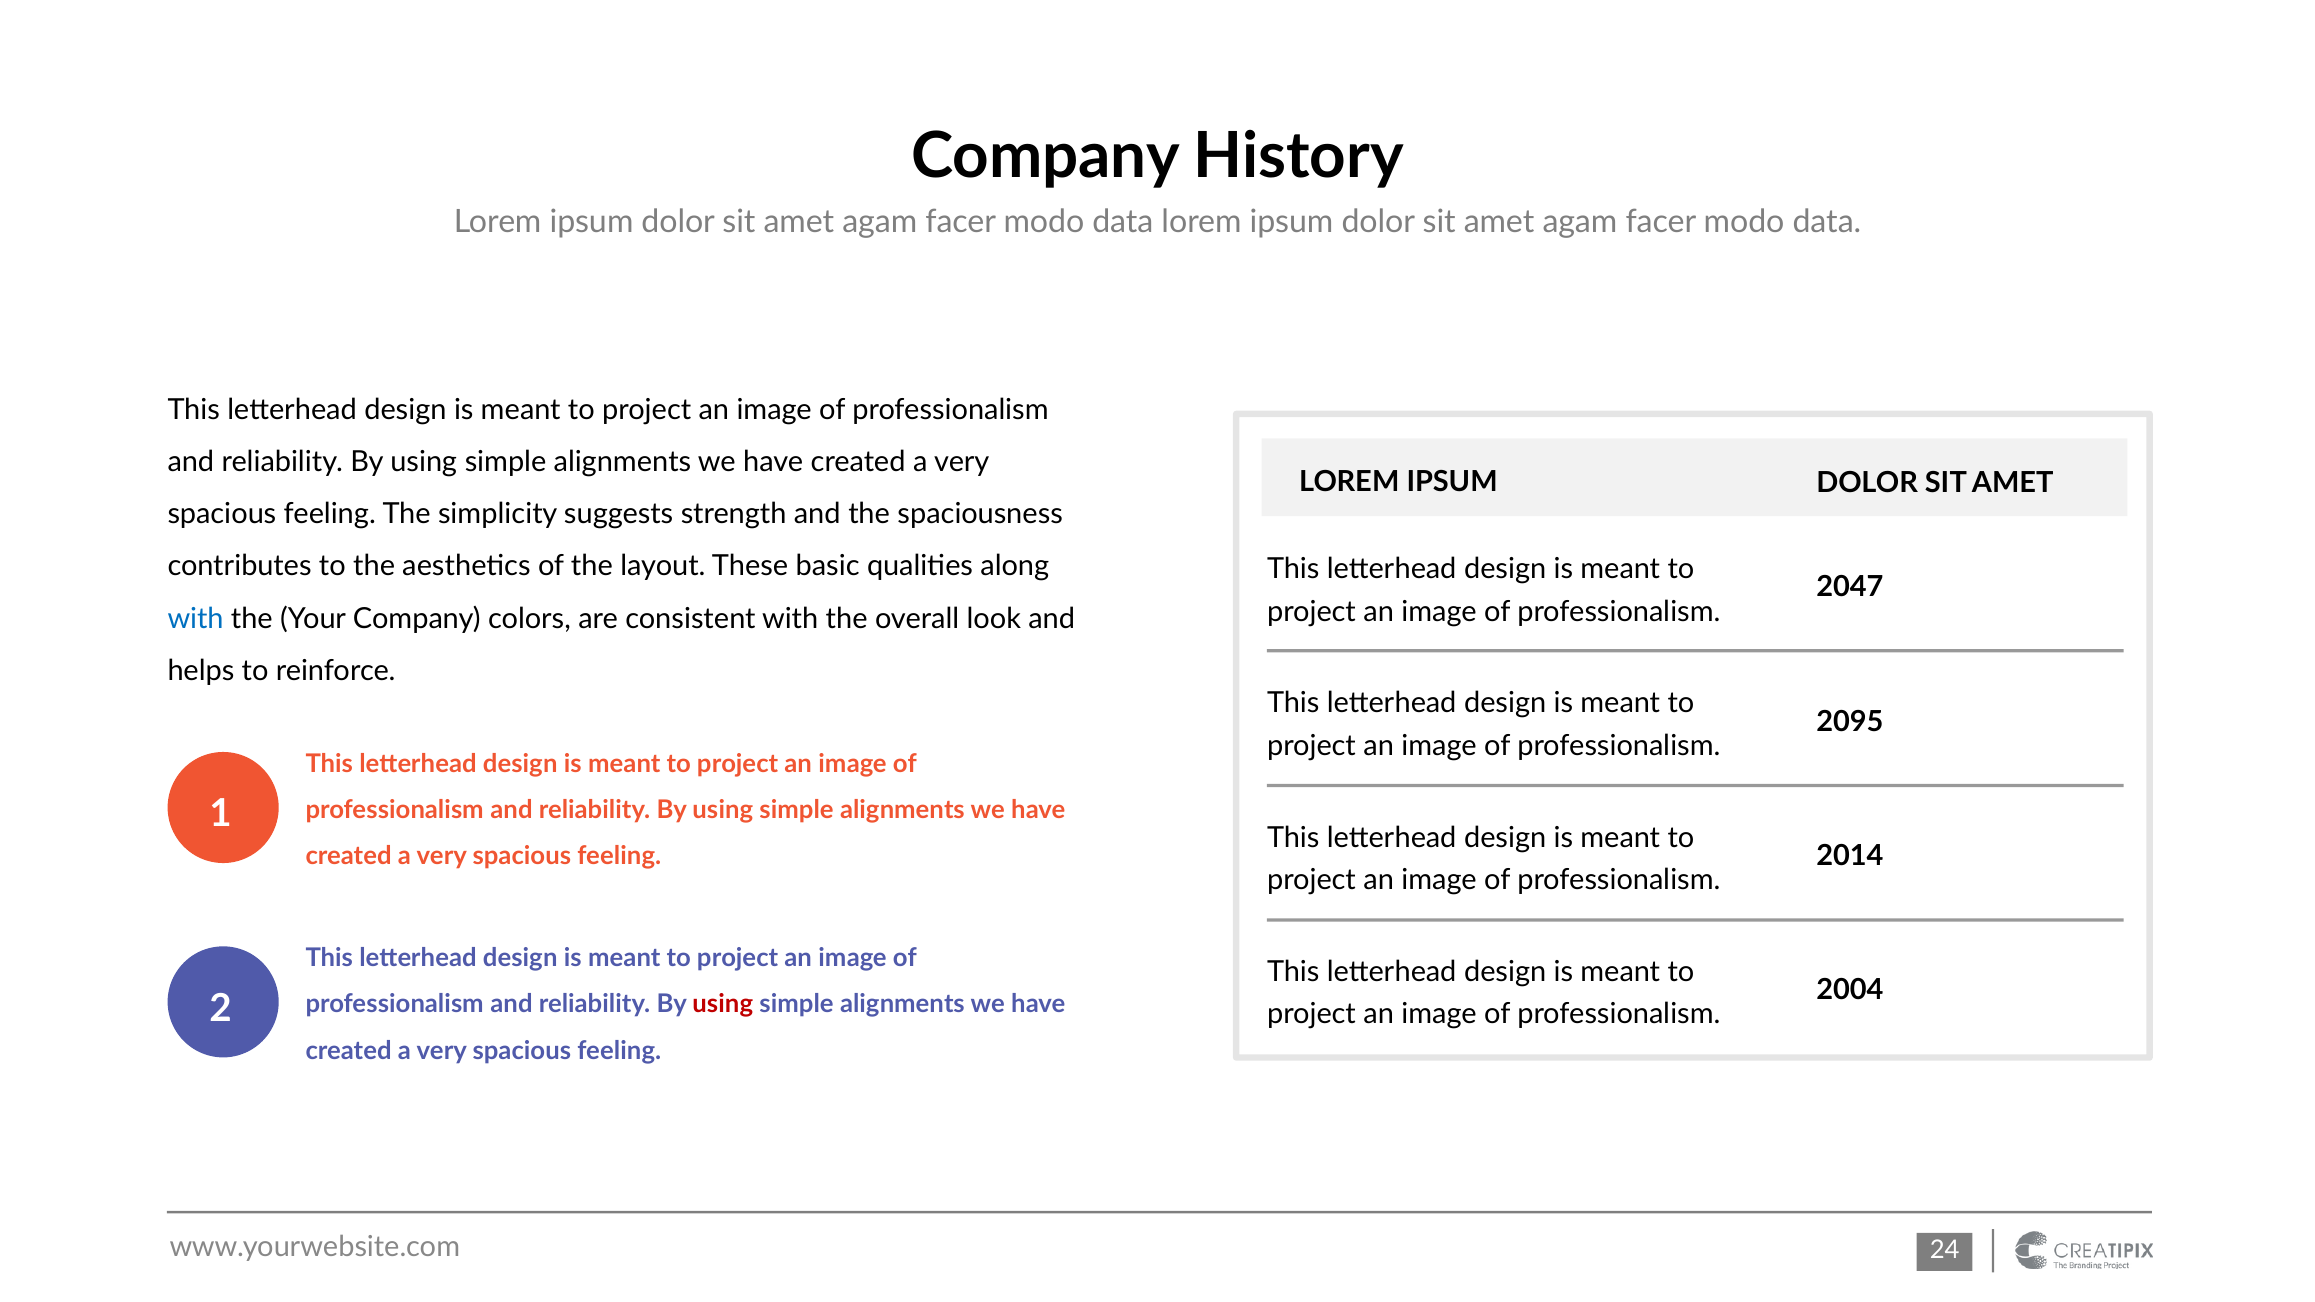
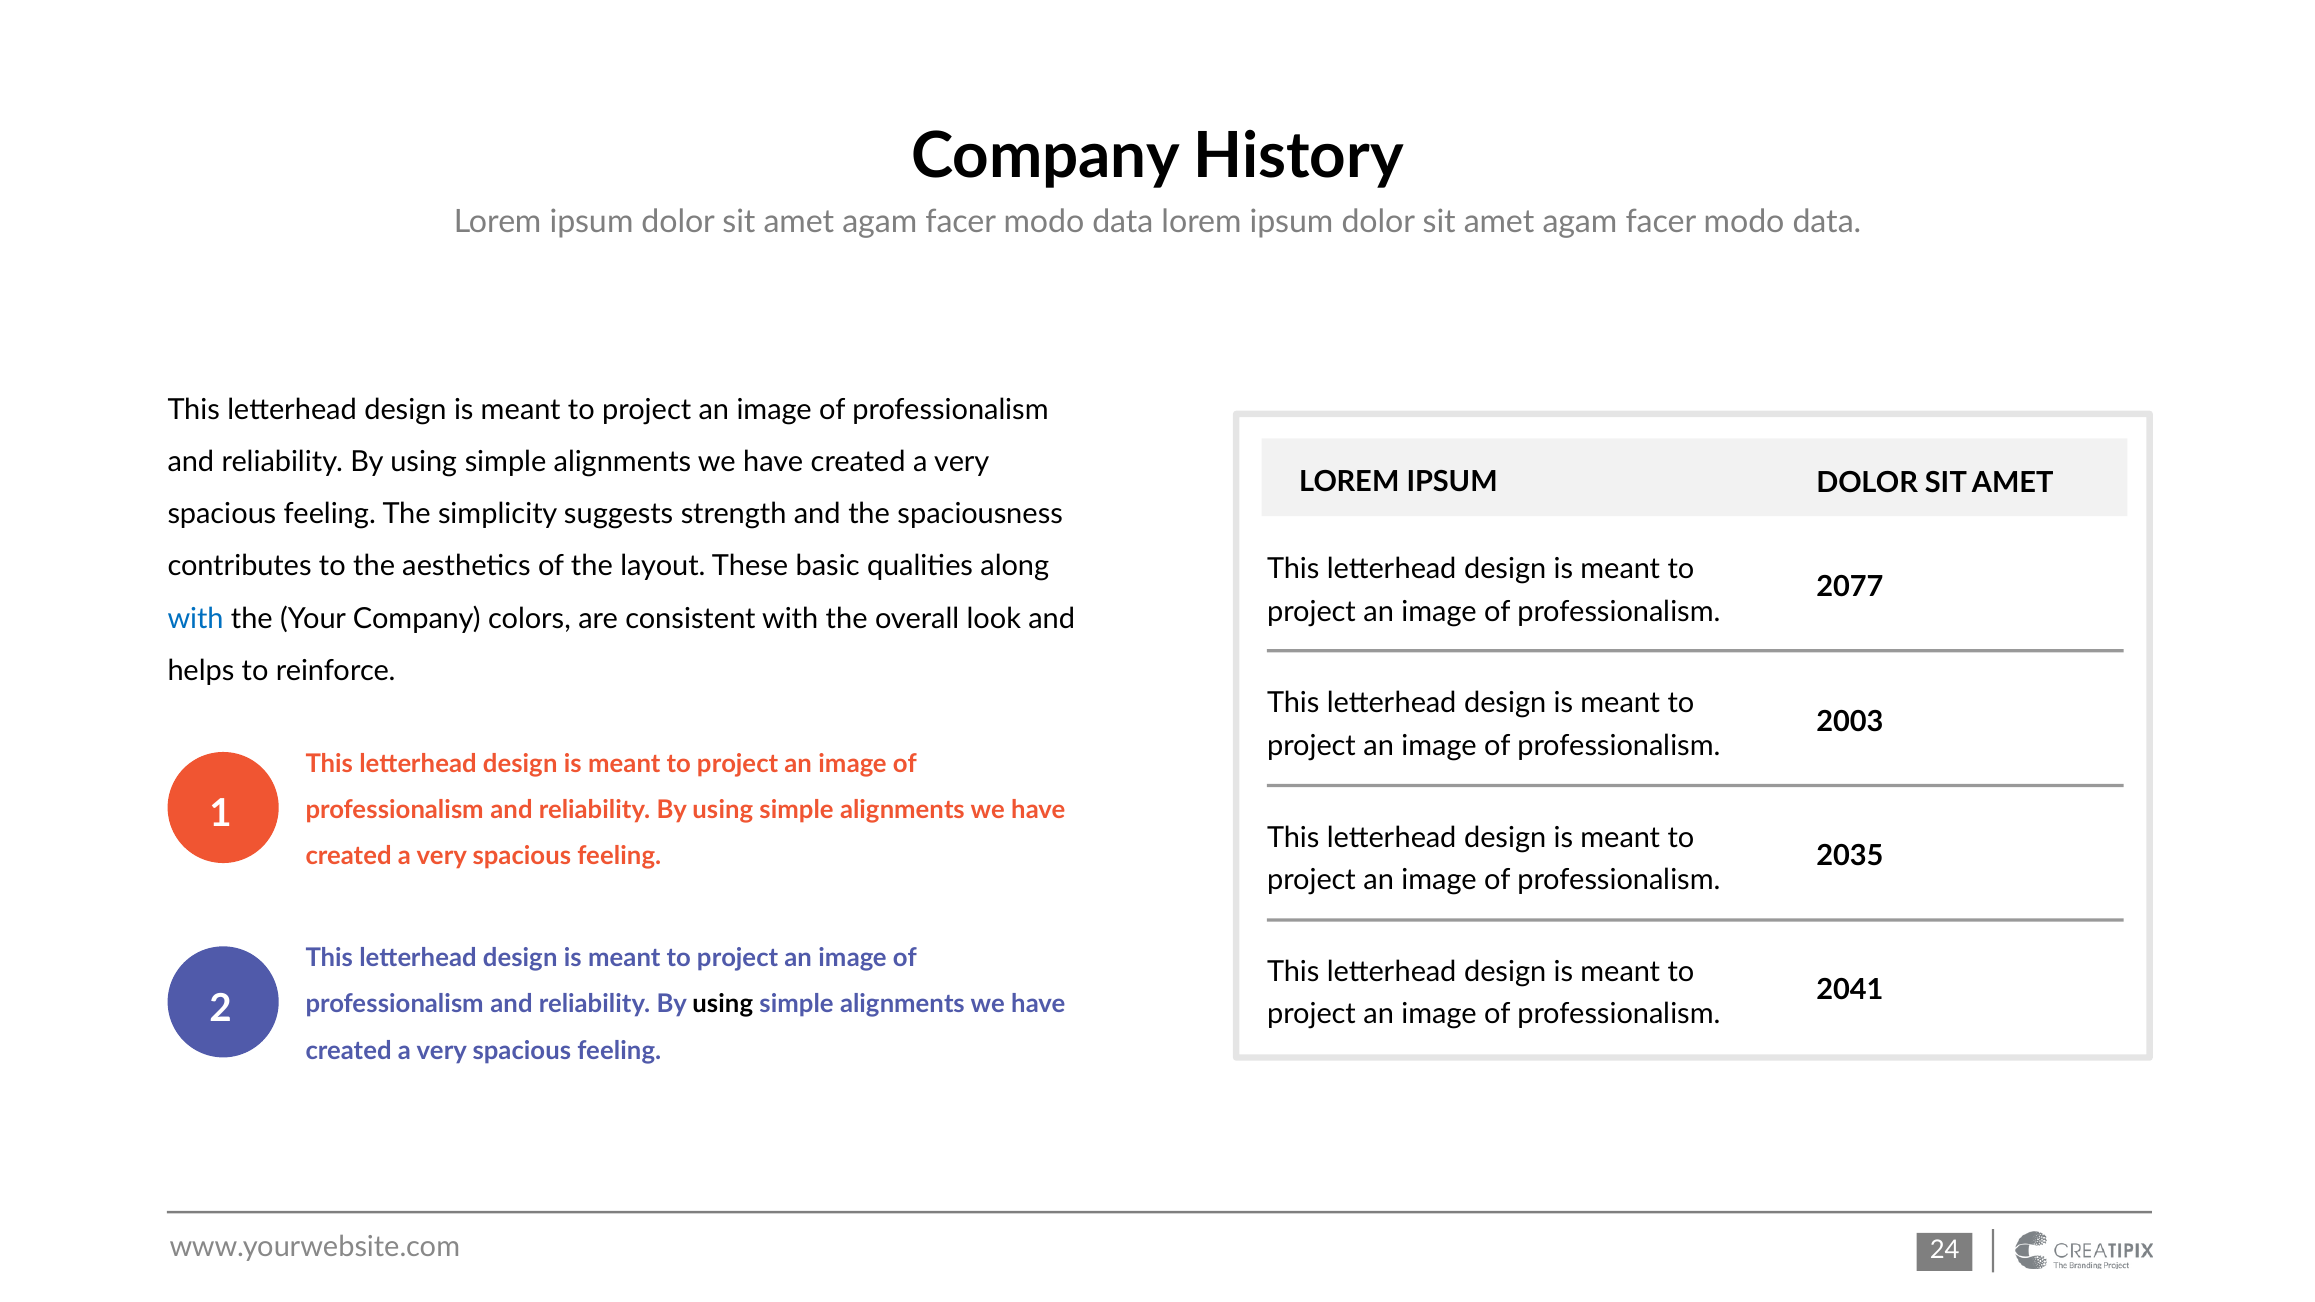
2047: 2047 -> 2077
2095: 2095 -> 2003
2014: 2014 -> 2035
2004: 2004 -> 2041
using at (723, 1005) colour: red -> black
